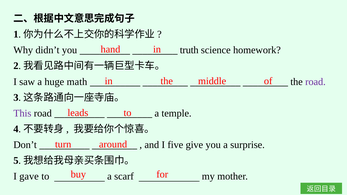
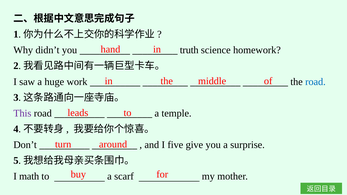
math: math -> work
road at (315, 82) colour: purple -> blue
gave: gave -> math
